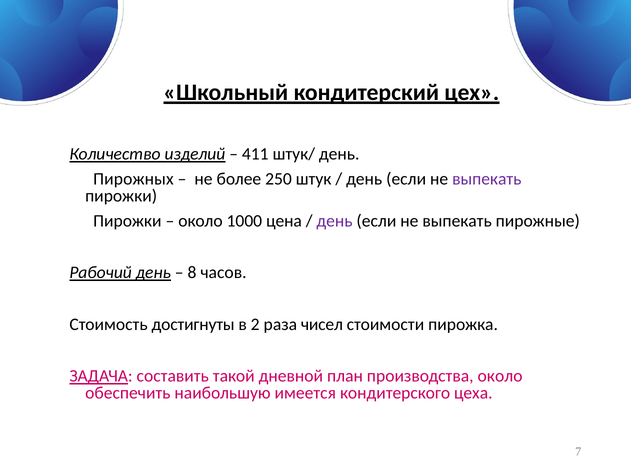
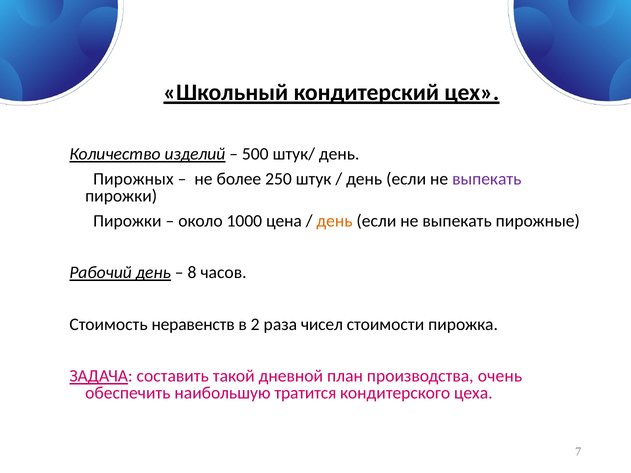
411: 411 -> 500
день at (334, 221) colour: purple -> orange
достигнуты: достигнуты -> неравенств
производства около: около -> очень
имеется: имеется -> тратится
